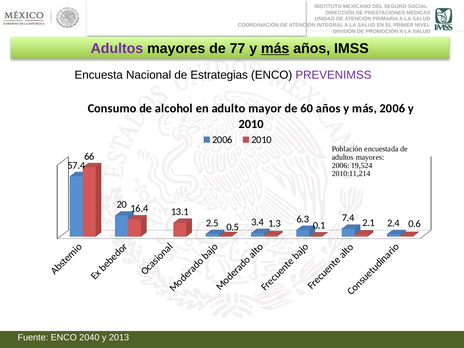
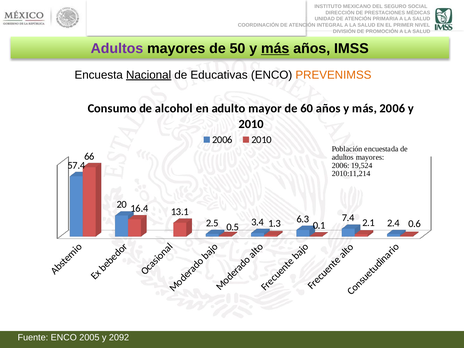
77: 77 -> 50
Nacional underline: none -> present
Estrategias: Estrategias -> Educativas
PREVENIMSS colour: purple -> orange
2040: 2040 -> 2005
2013: 2013 -> 2092
